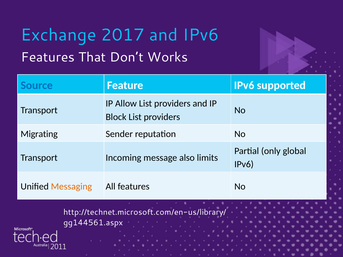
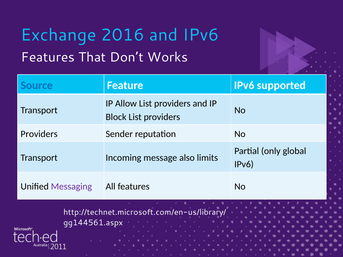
2017: 2017 -> 2016
Migrating at (39, 134): Migrating -> Providers
Messaging colour: orange -> purple
